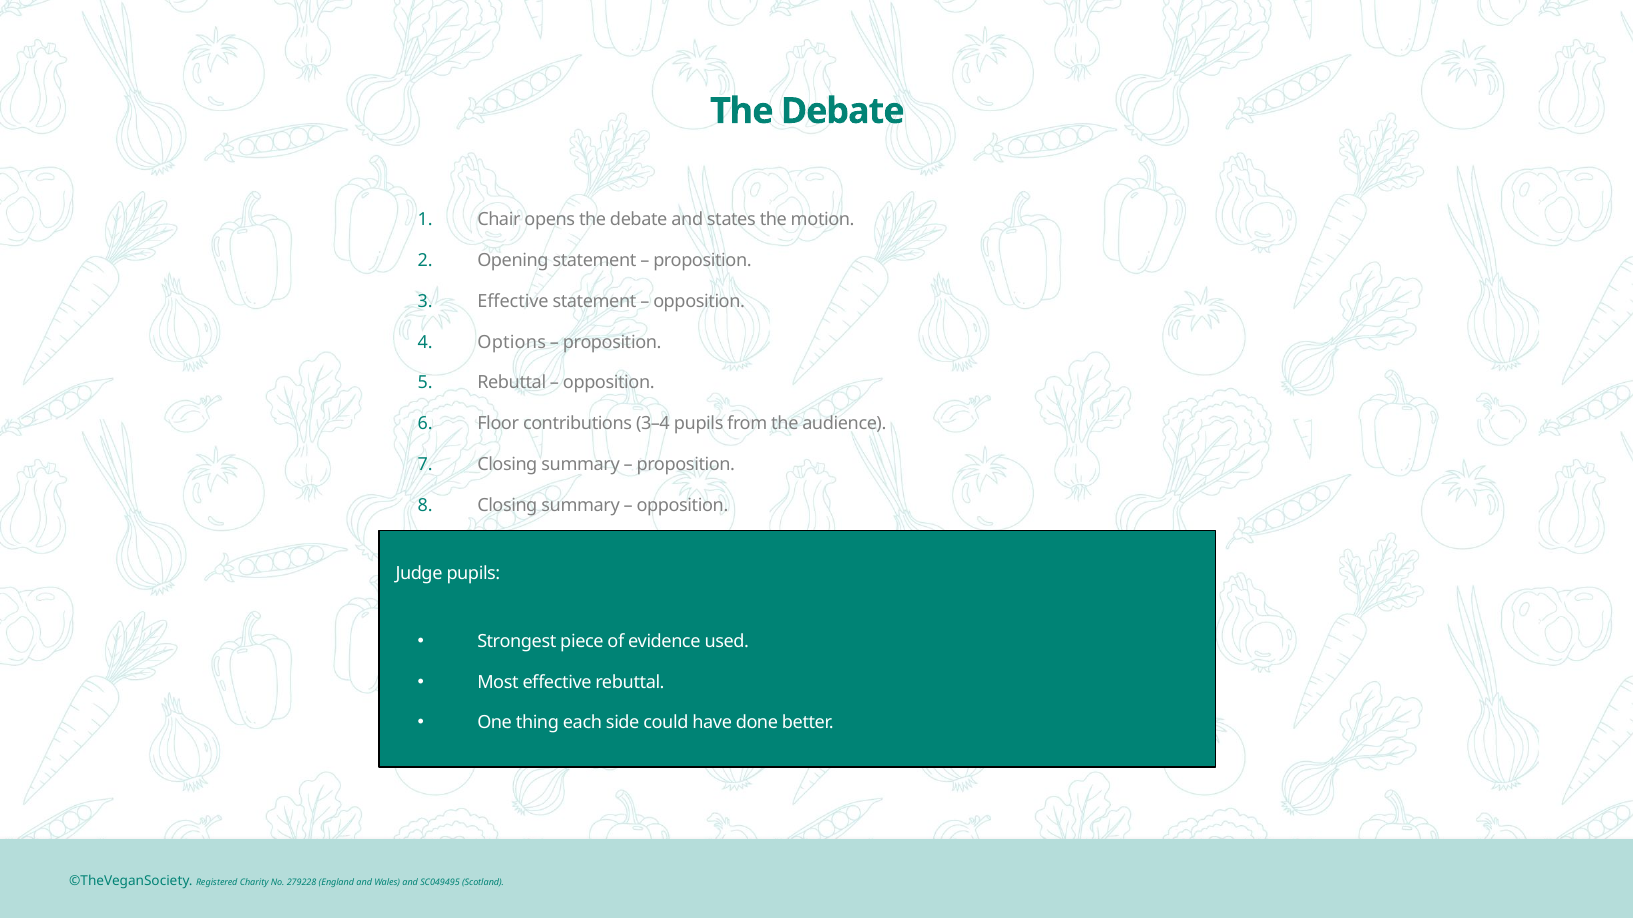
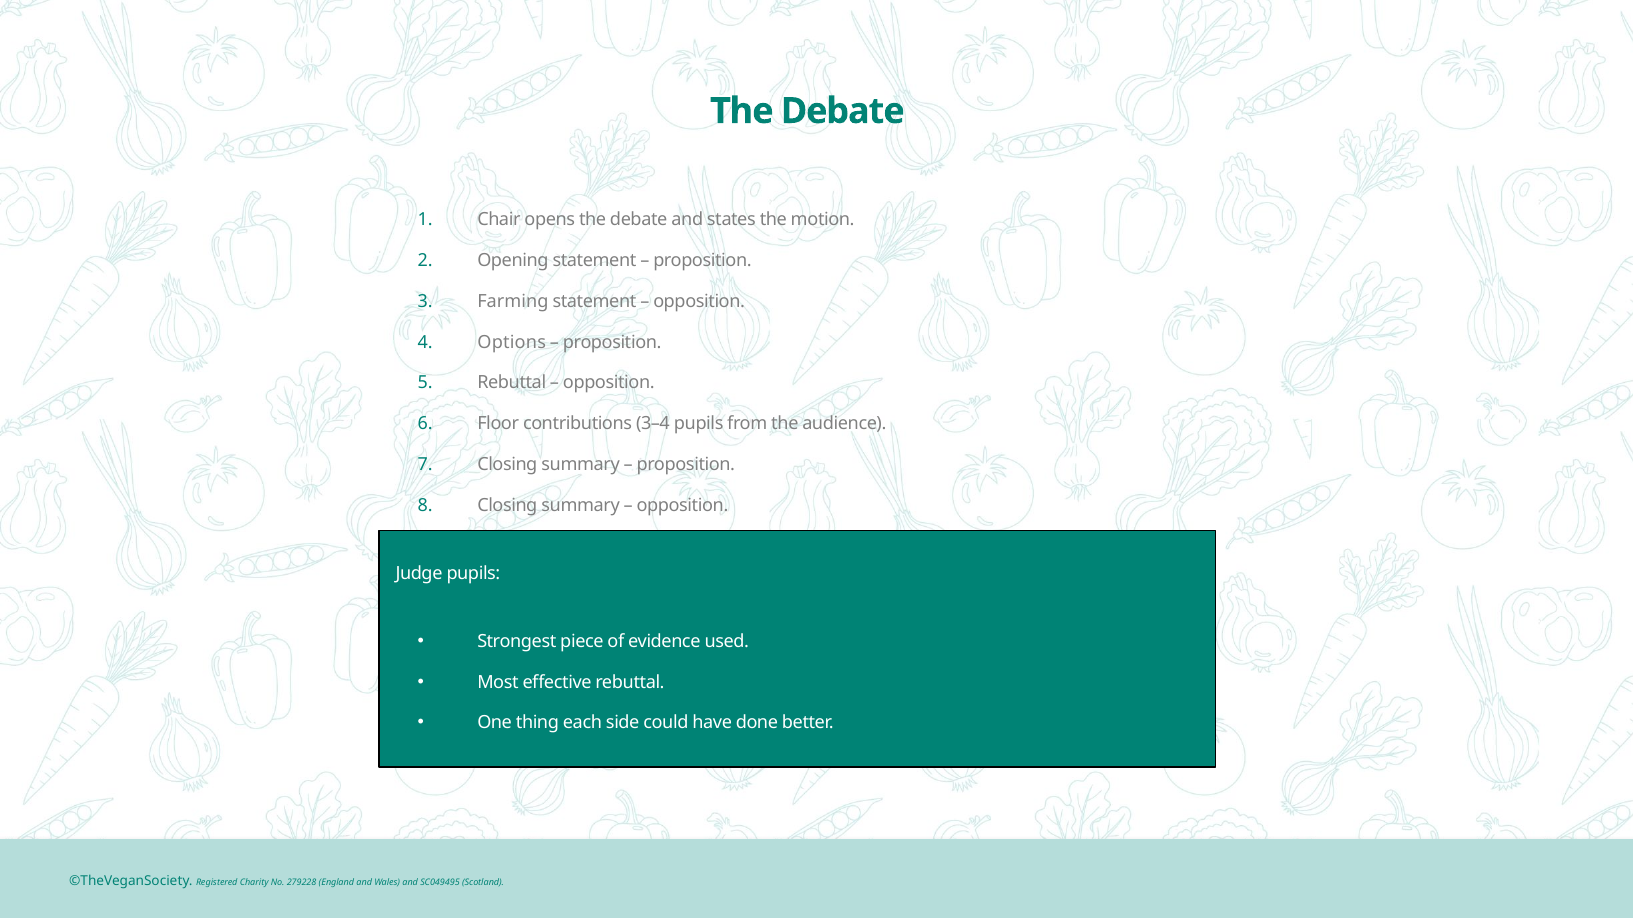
Effective at (513, 302): Effective -> Farming
